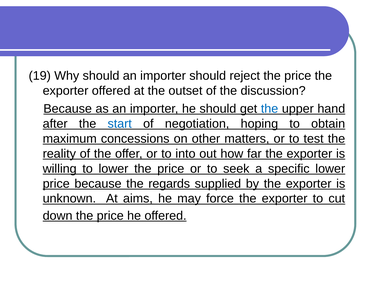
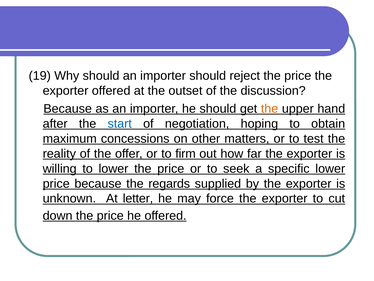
the at (270, 109) colour: blue -> orange
into: into -> firm
aims: aims -> letter
